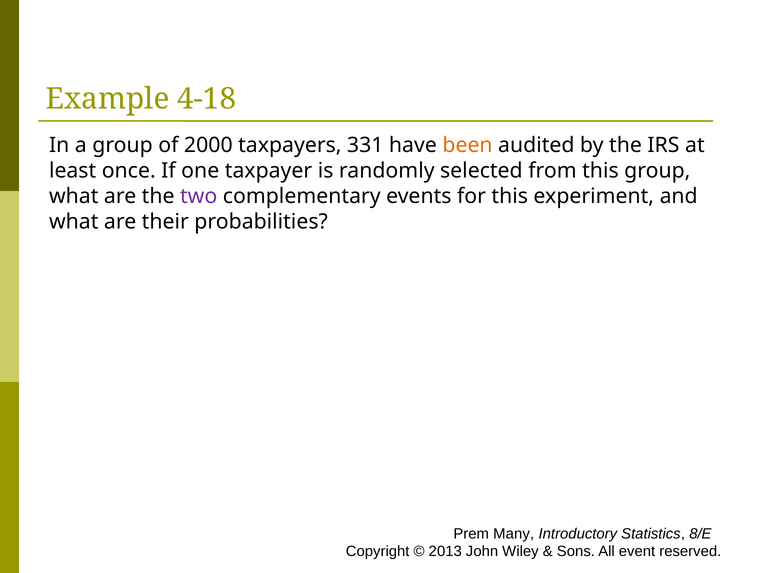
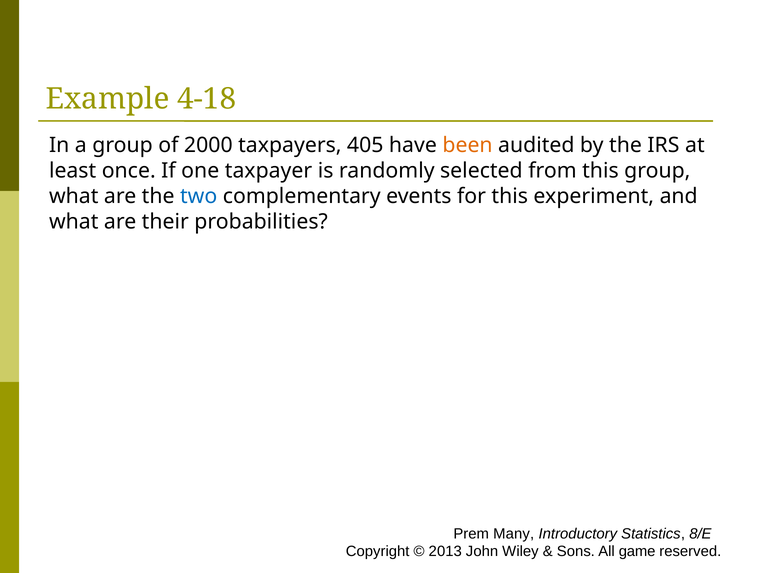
331: 331 -> 405
two colour: purple -> blue
event: event -> game
